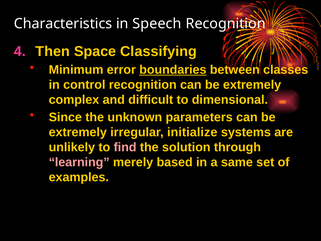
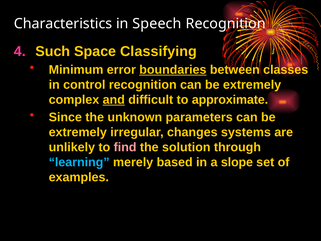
Then: Then -> Such
and underline: none -> present
dimensional: dimensional -> approximate
initialize: initialize -> changes
learning colour: pink -> light blue
same: same -> slope
